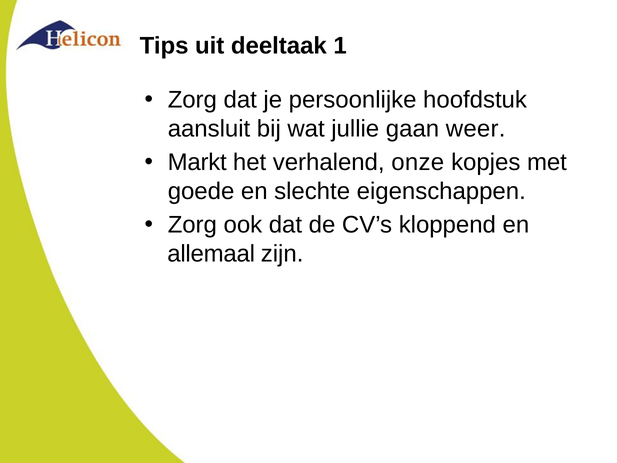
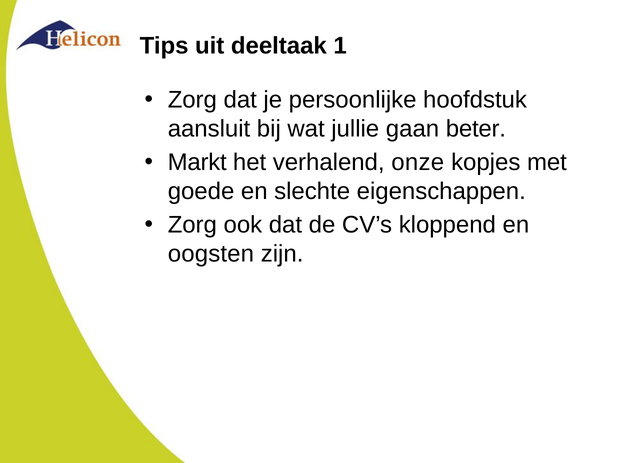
weer: weer -> beter
allemaal: allemaal -> oogsten
